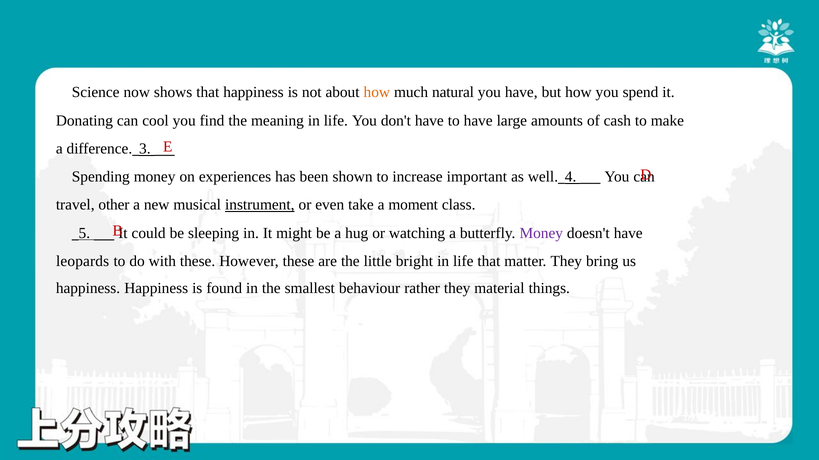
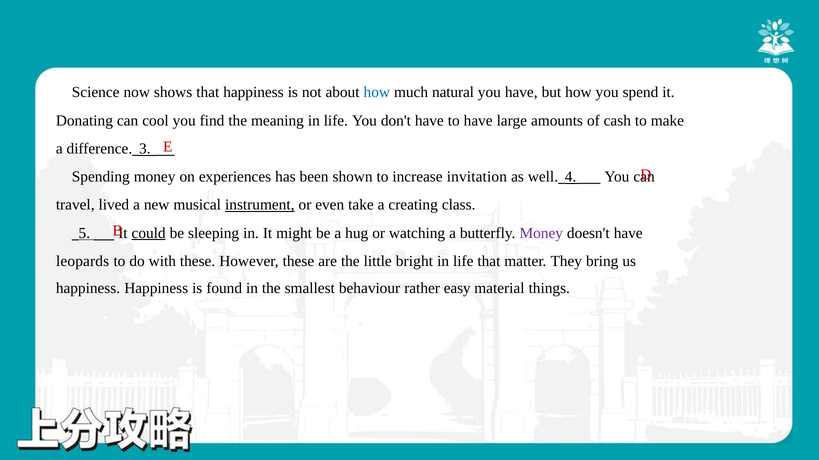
how at (377, 93) colour: orange -> blue
important: important -> invitation
other: other -> lived
moment: moment -> creating
could underline: none -> present
rather they: they -> easy
